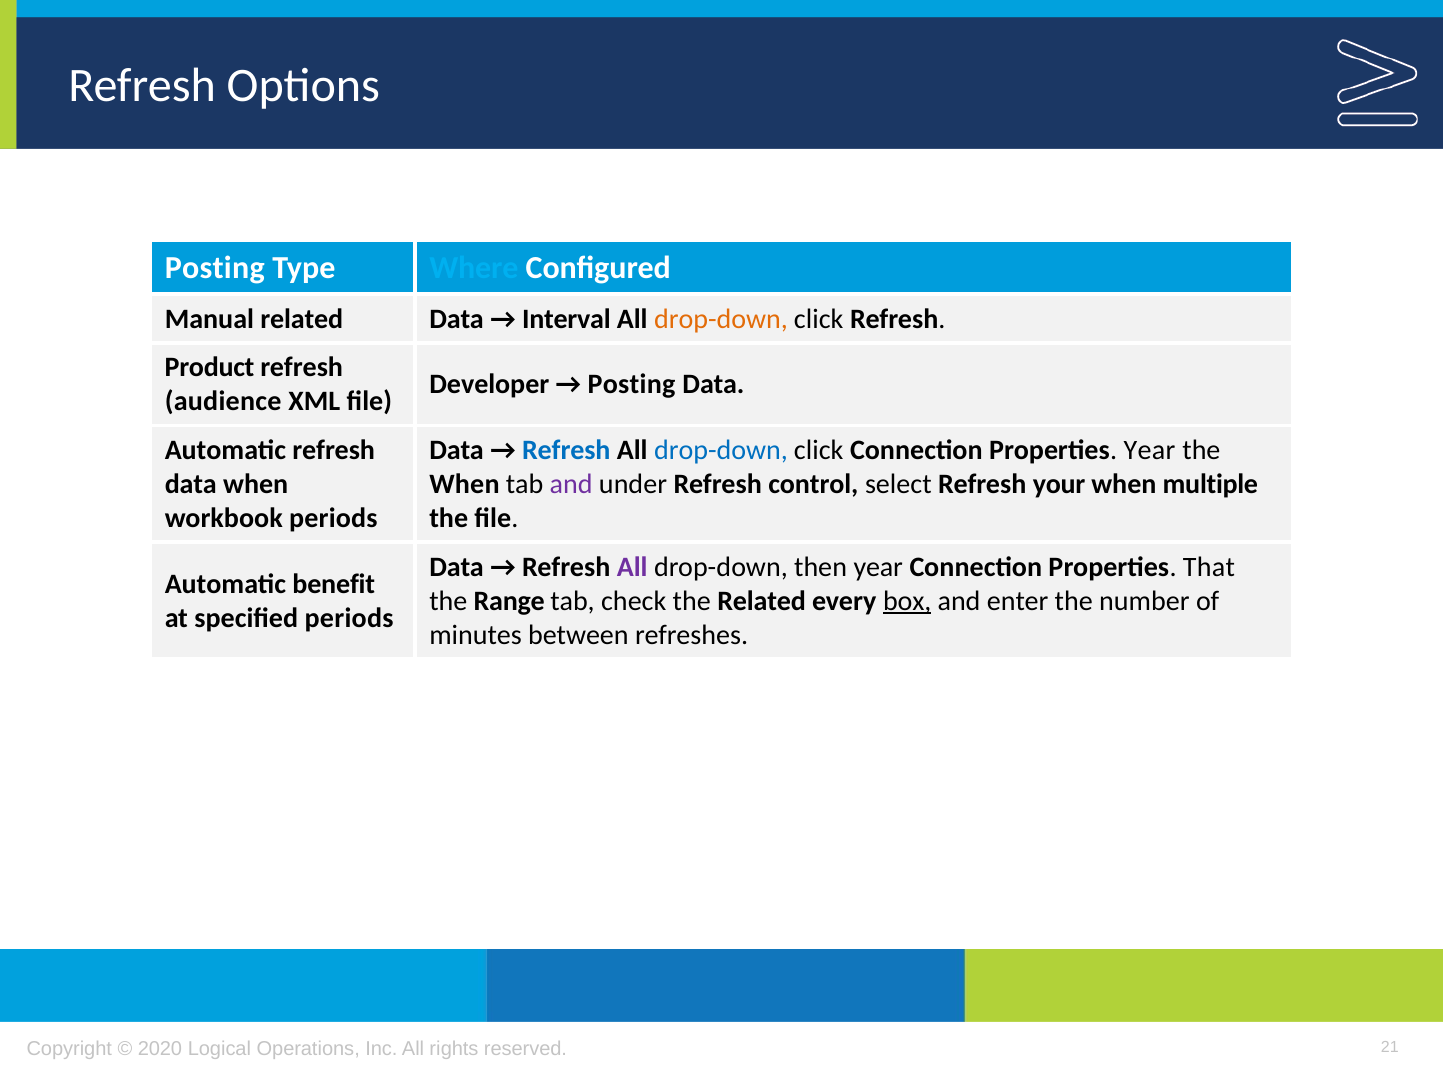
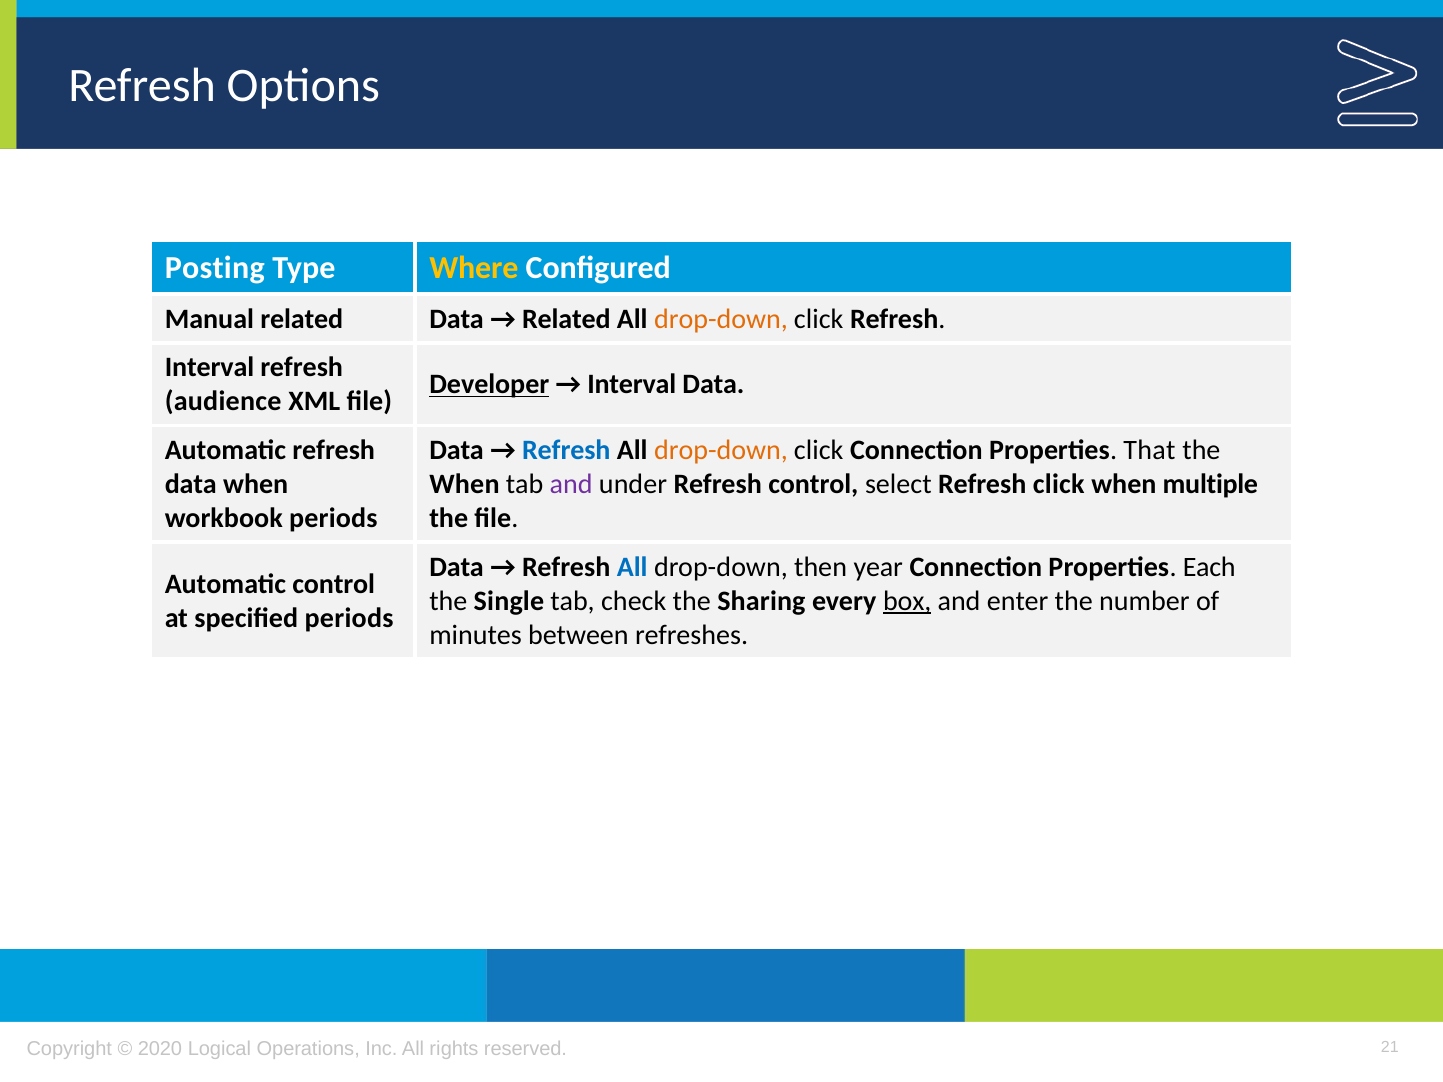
Where colour: light blue -> yellow
Interval at (566, 319): Interval -> Related
Product at (210, 367): Product -> Interval
Developer underline: none -> present
Posting at (632, 385): Posting -> Interval
drop-down at (721, 450) colour: blue -> orange
Properties Year: Year -> That
Refresh your: your -> click
All at (632, 567) colour: purple -> blue
That: That -> Each
Automatic benefit: benefit -> control
Range: Range -> Single
the Related: Related -> Sharing
